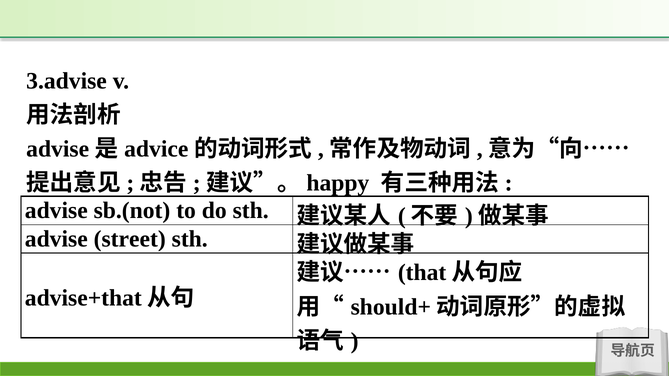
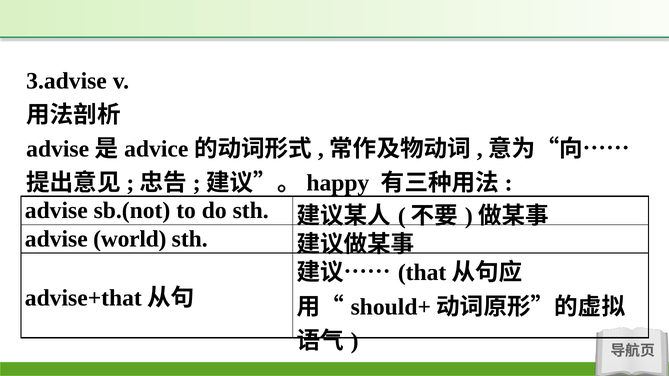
street: street -> world
